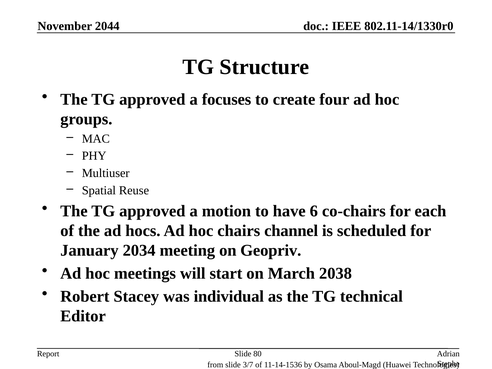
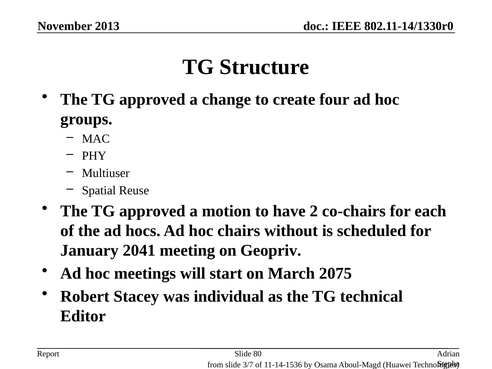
2044: 2044 -> 2013
focuses: focuses -> change
6: 6 -> 2
channel: channel -> without
2034: 2034 -> 2041
2038: 2038 -> 2075
